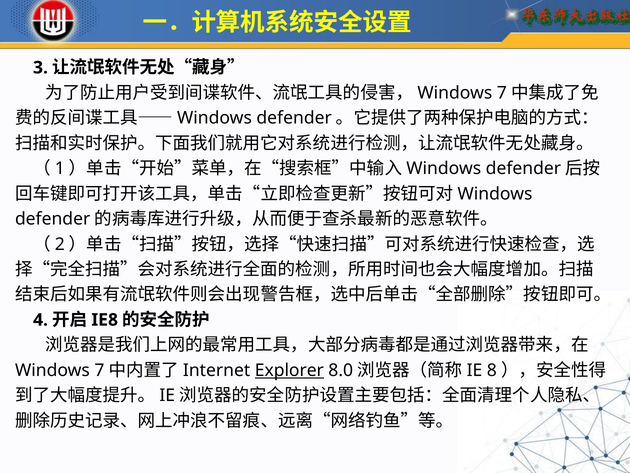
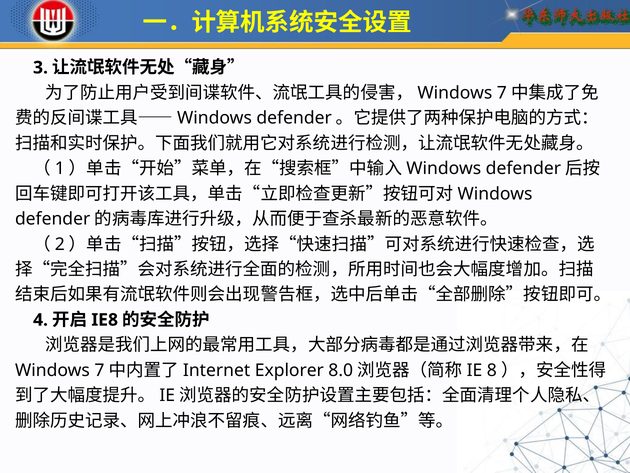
Explorer underline: present -> none
